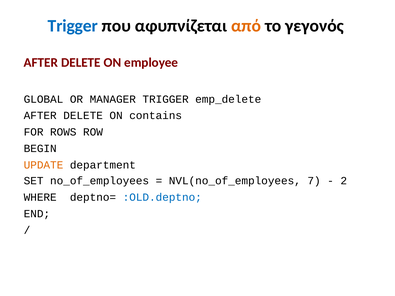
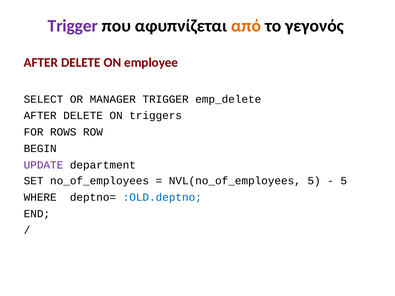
Trigger at (73, 26) colour: blue -> purple
GLOBAL: GLOBAL -> SELECT
contains: contains -> triggers
UPDATE colour: orange -> purple
NVL(no_of_employees 7: 7 -> 5
2 at (344, 181): 2 -> 5
